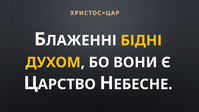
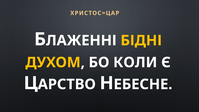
ВОНИ: ВОНИ -> КОЛИ
